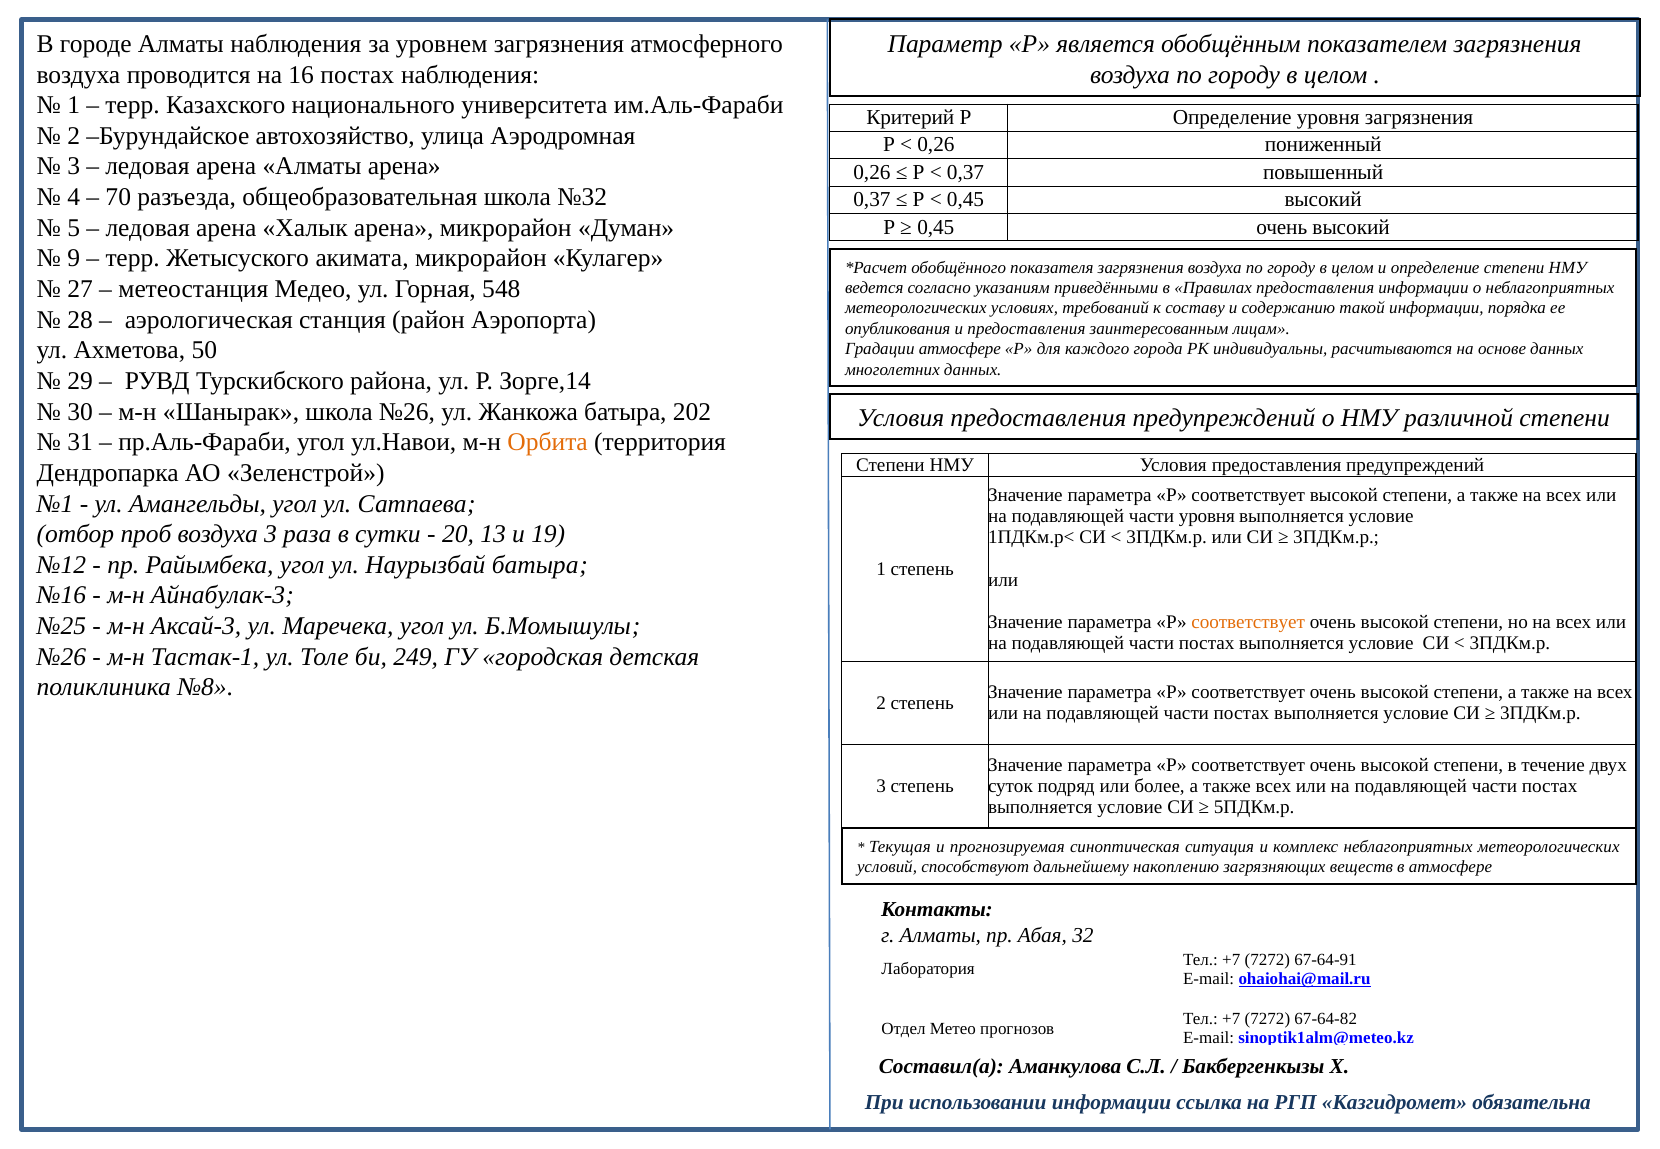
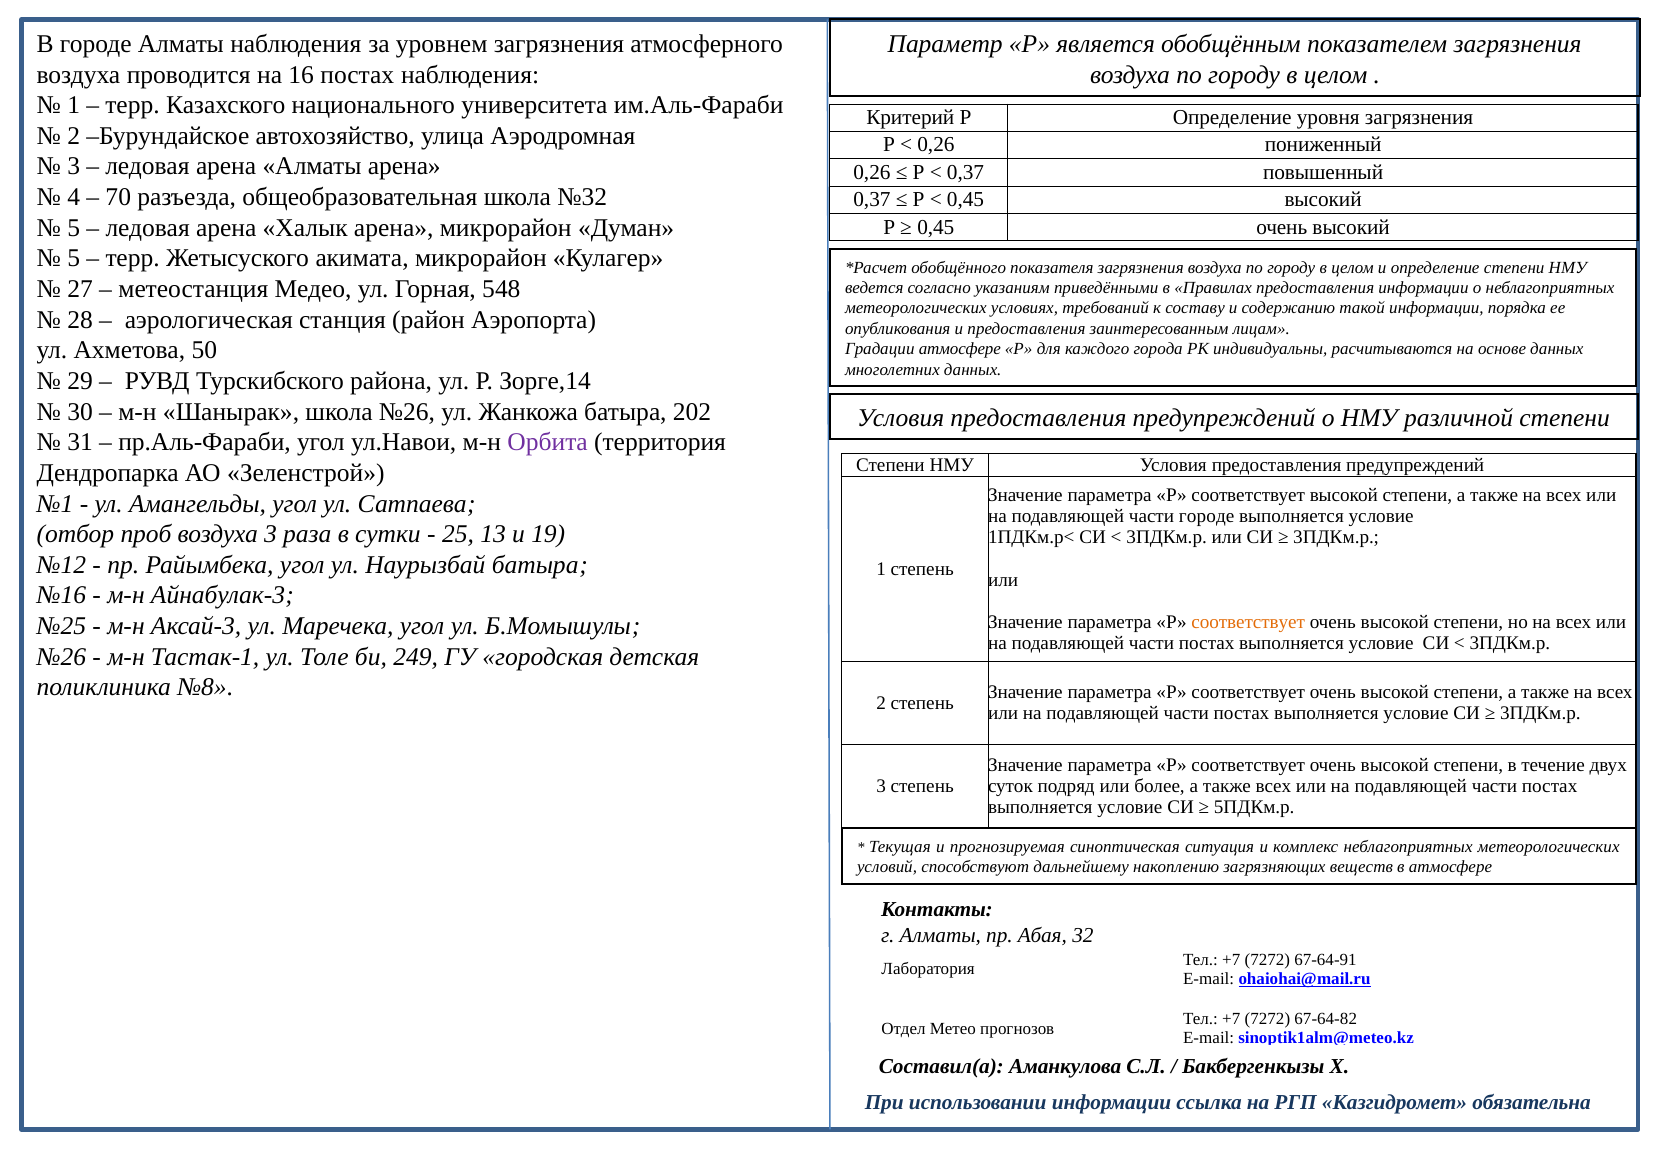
9 at (74, 259): 9 -> 5
Орбита colour: orange -> purple
части уровня: уровня -> городе
20: 20 -> 25
